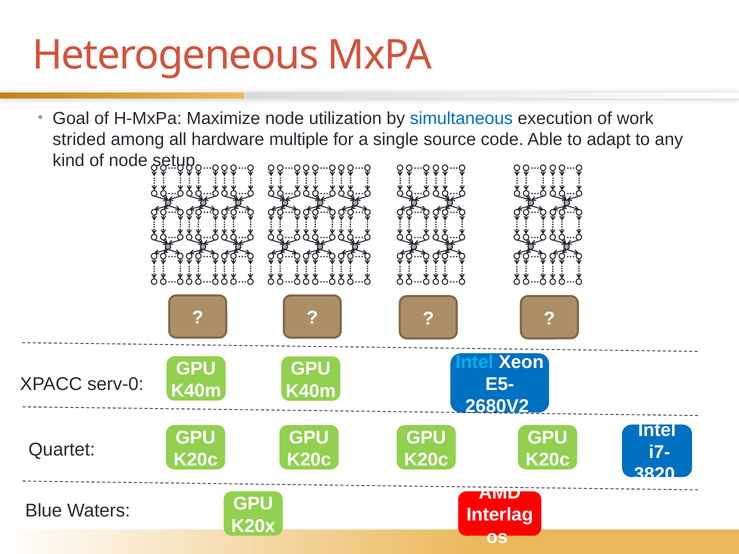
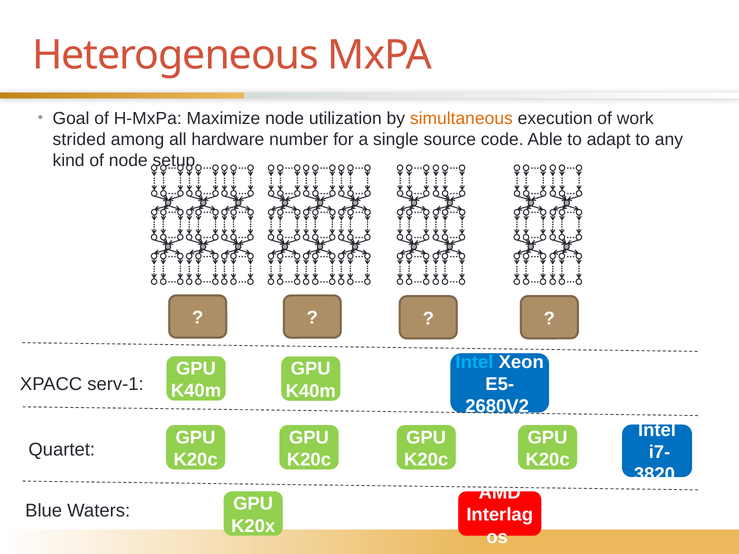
simultaneous colour: blue -> orange
multiple: multiple -> number
serv-0: serv-0 -> serv-1
